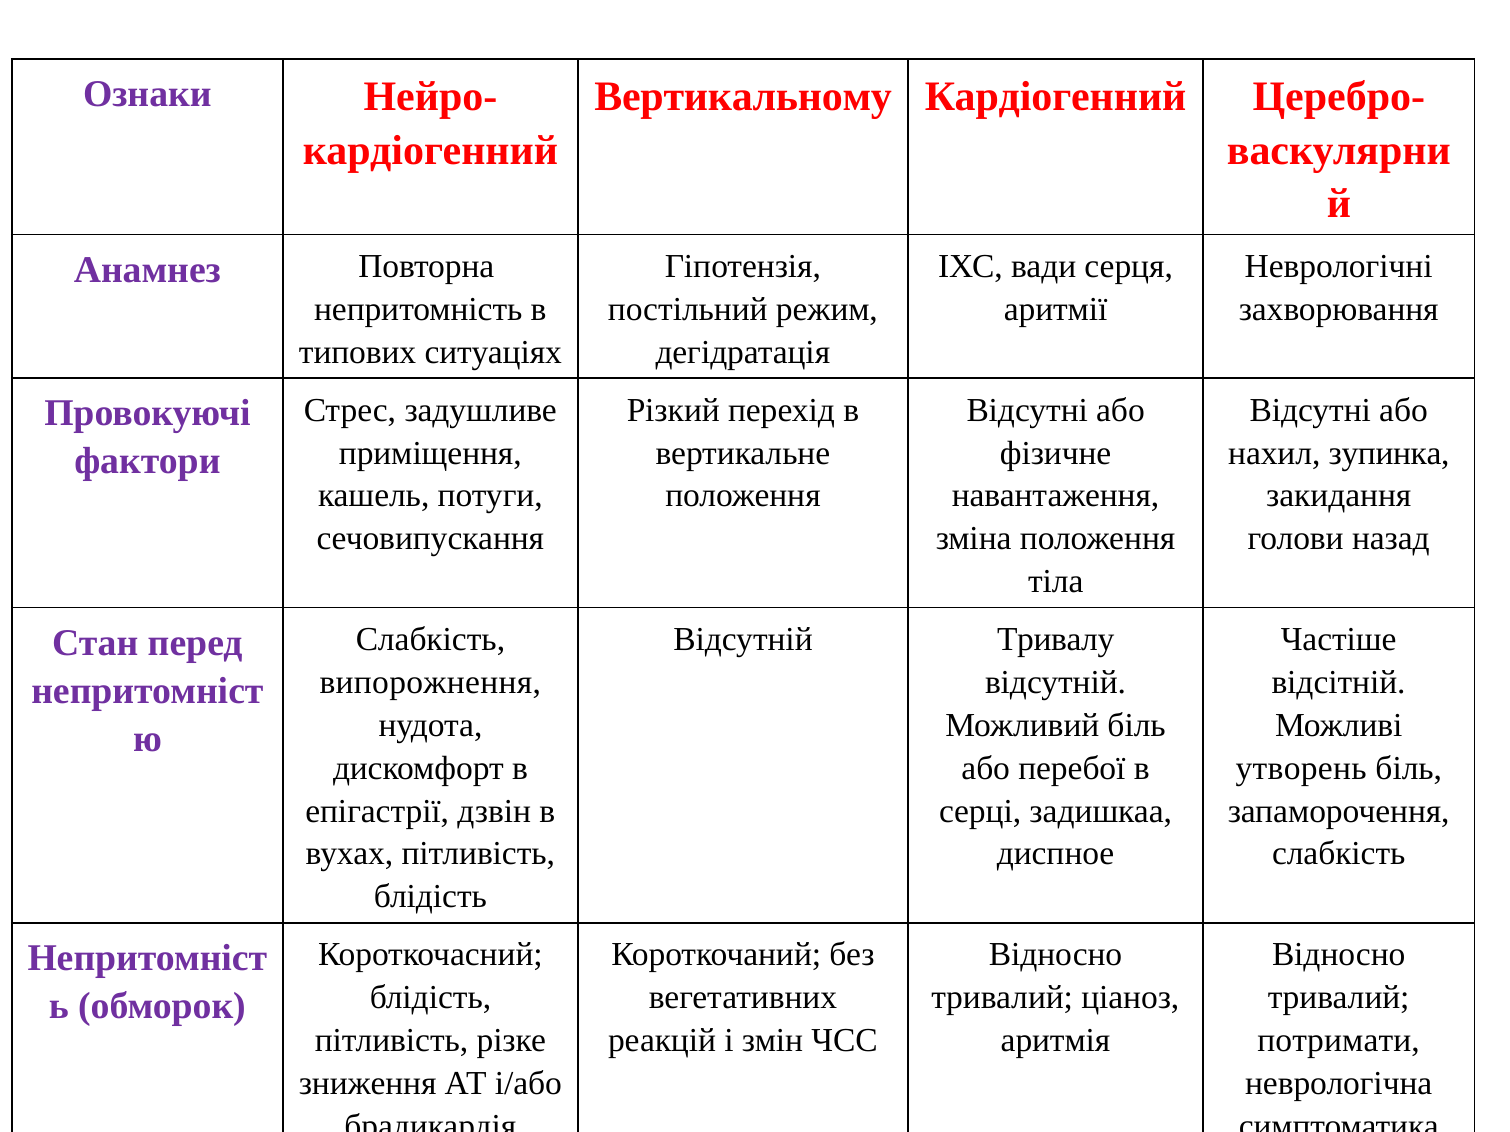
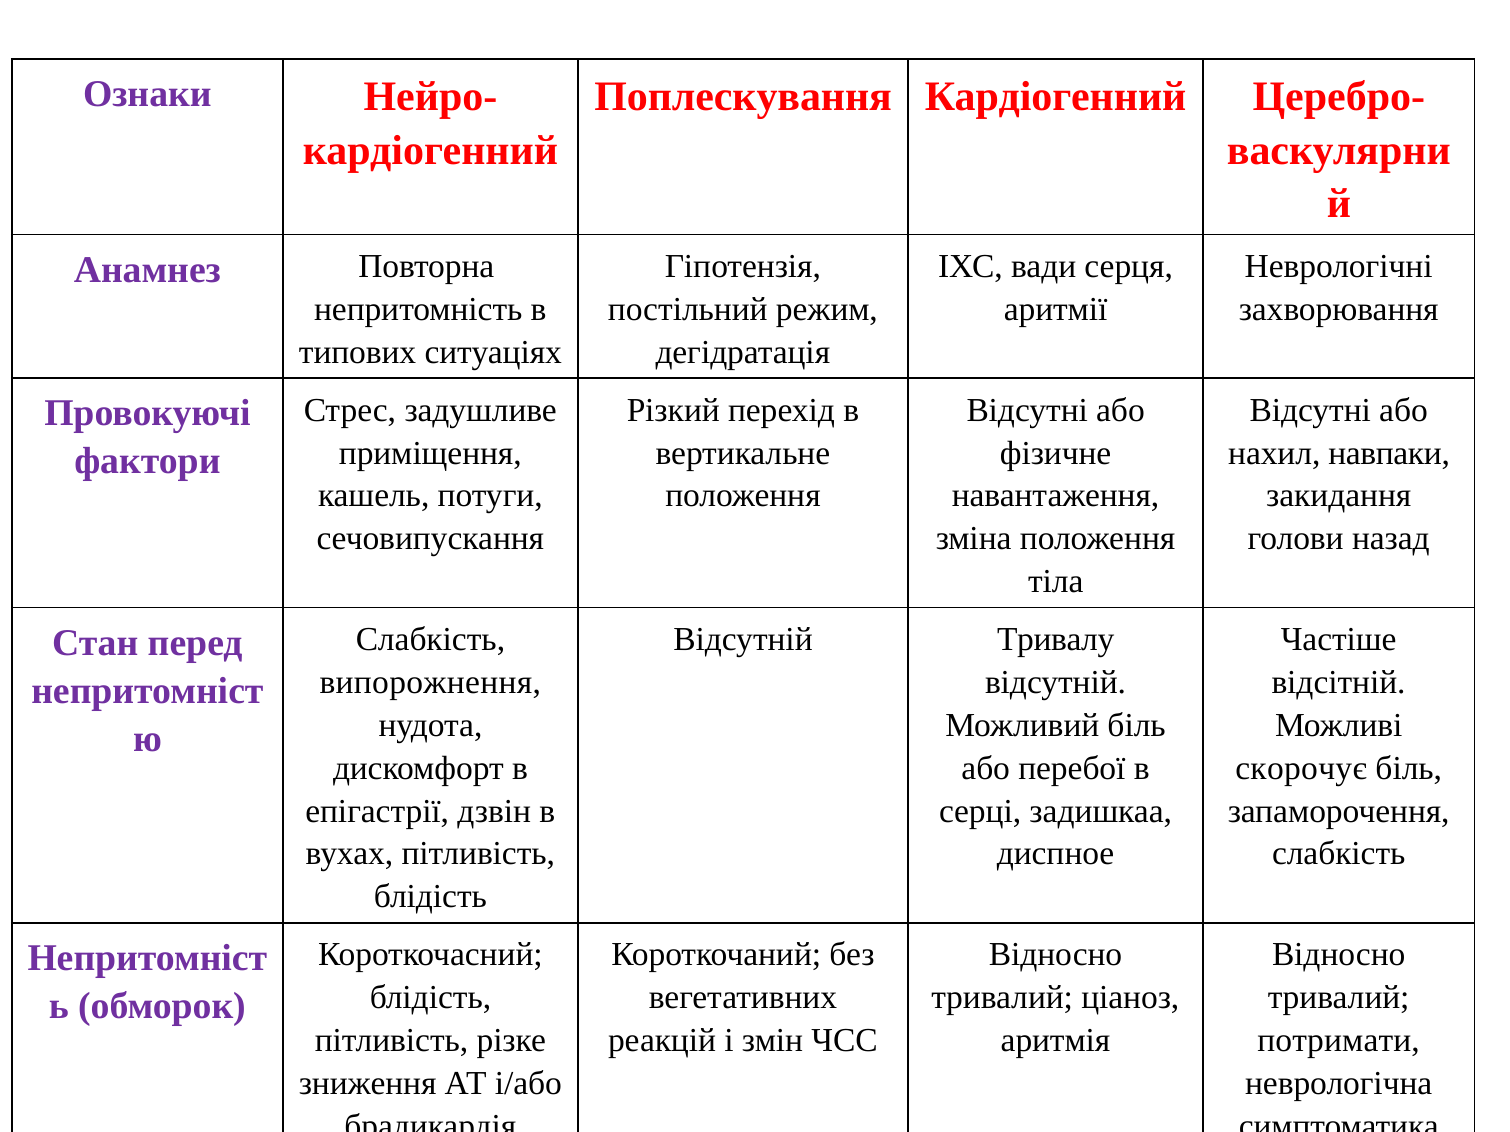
Вертикальному: Вертикальному -> Поплескування
зупинка: зупинка -> навпаки
утворень: утворень -> скорочує
